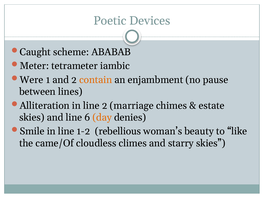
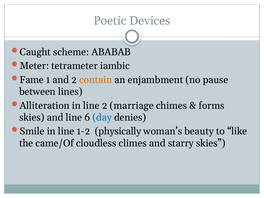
Were: Were -> Fame
estate: estate -> forms
day colour: orange -> blue
rebellious: rebellious -> physically
